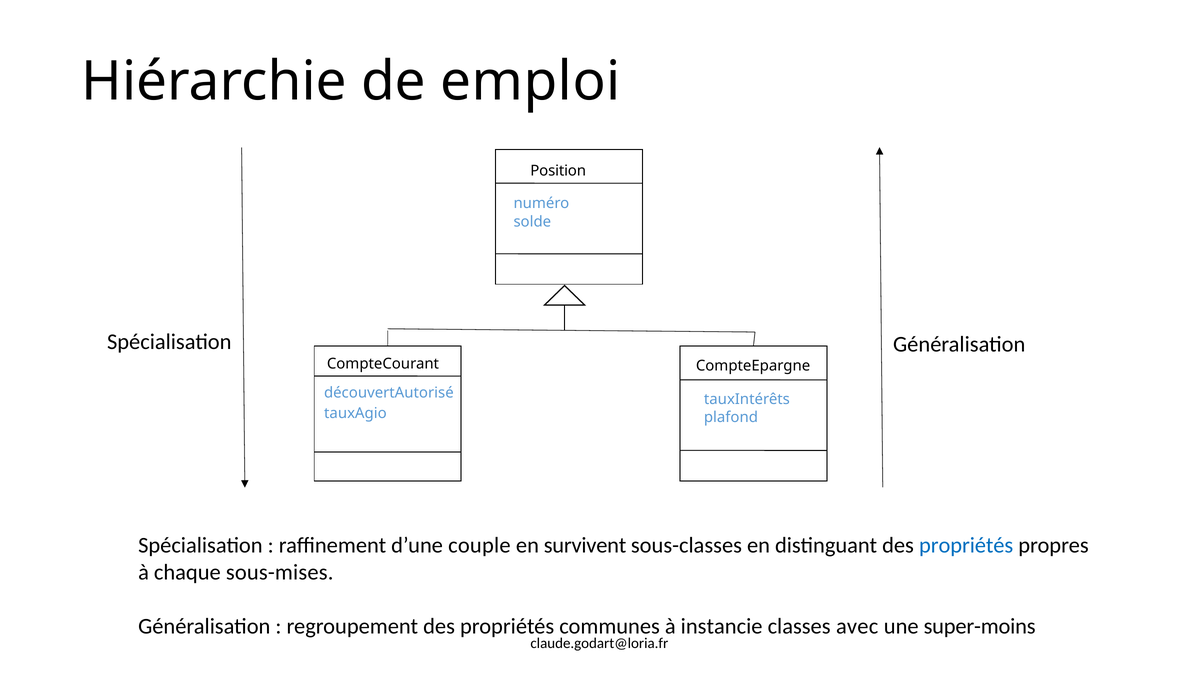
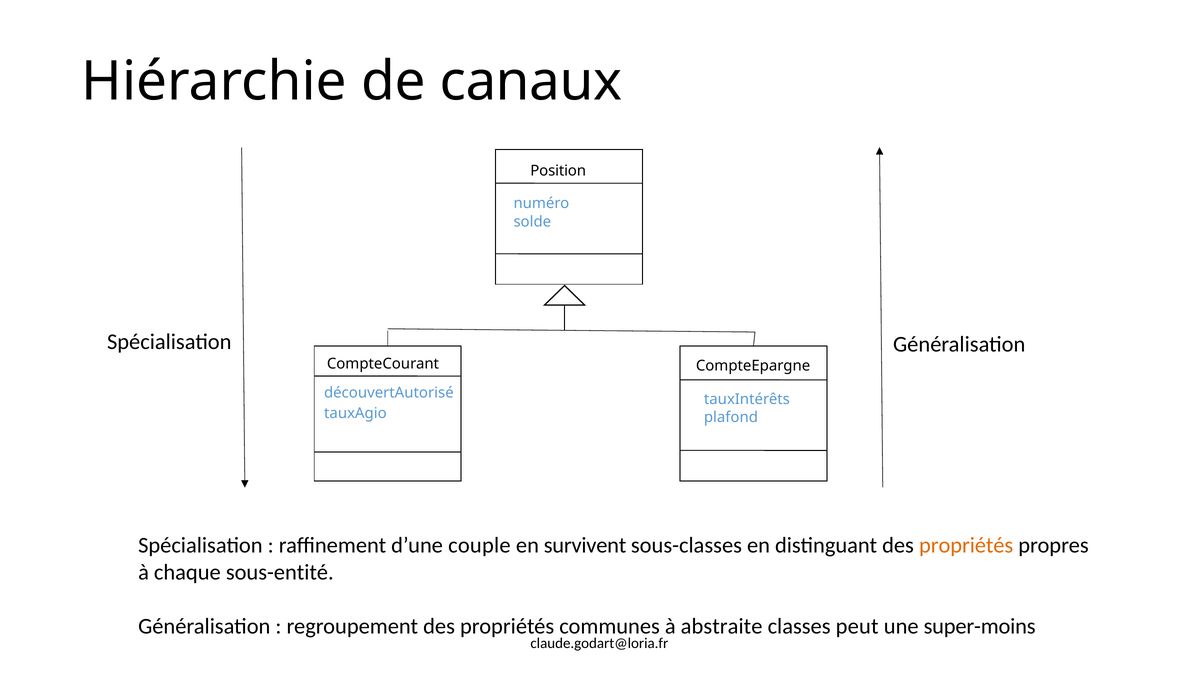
emploi: emploi -> canaux
propriétés at (966, 546) colour: blue -> orange
sous-mises: sous-mises -> sous-entité
instancie: instancie -> abstraite
avec: avec -> peut
